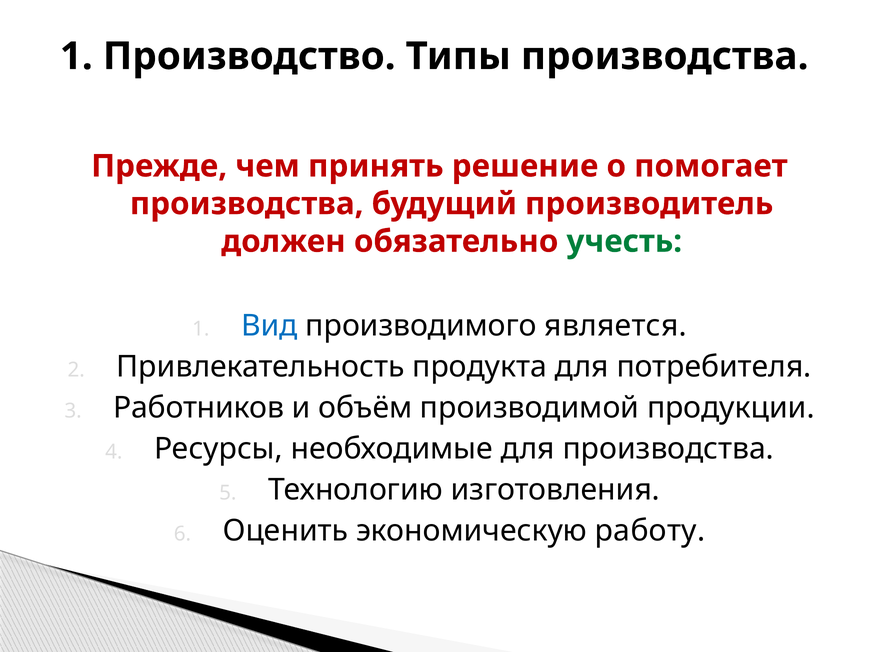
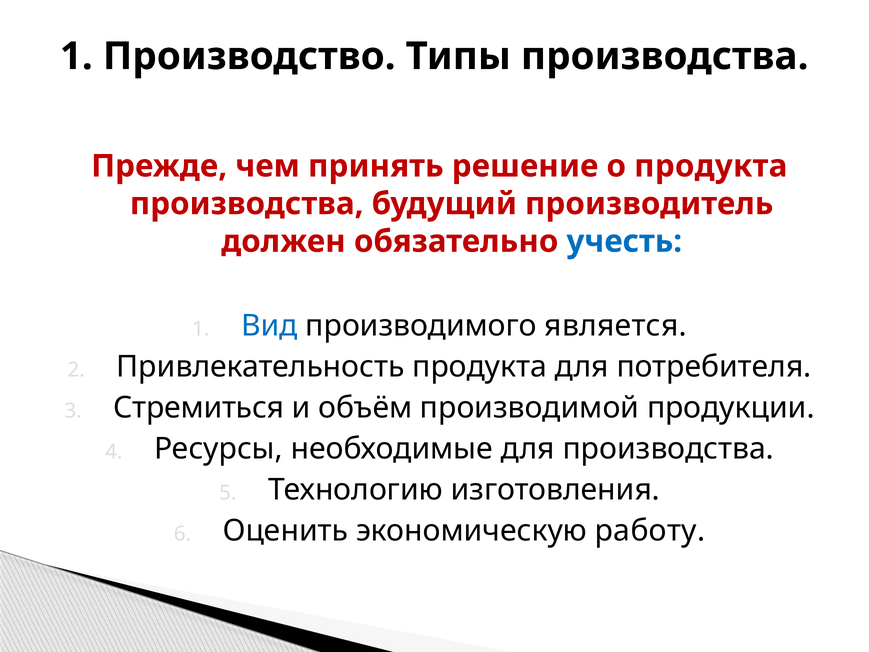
о помогает: помогает -> продукта
учесть colour: green -> blue
Работников: Работников -> Стремиться
